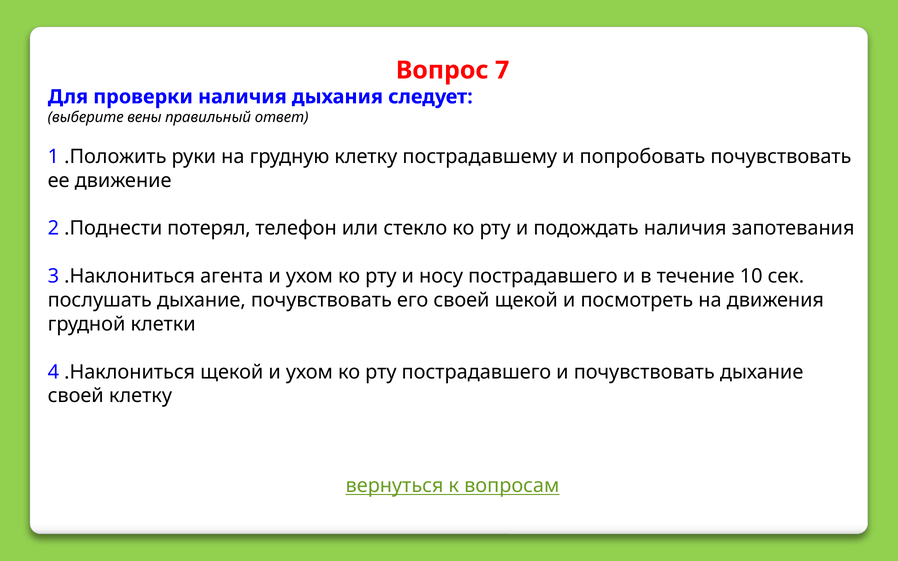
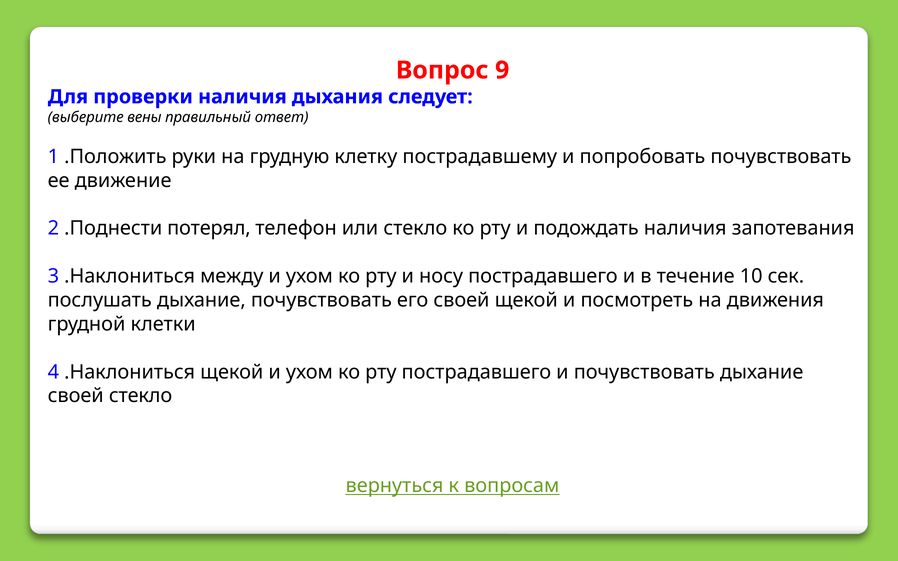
7: 7 -> 9
агента: агента -> между
своей клетку: клетку -> стекло
